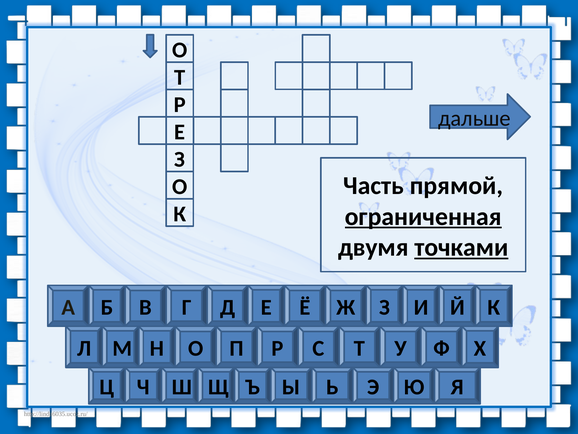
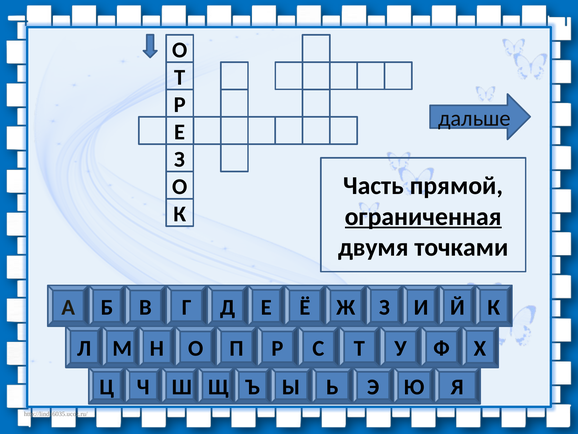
точками underline: present -> none
